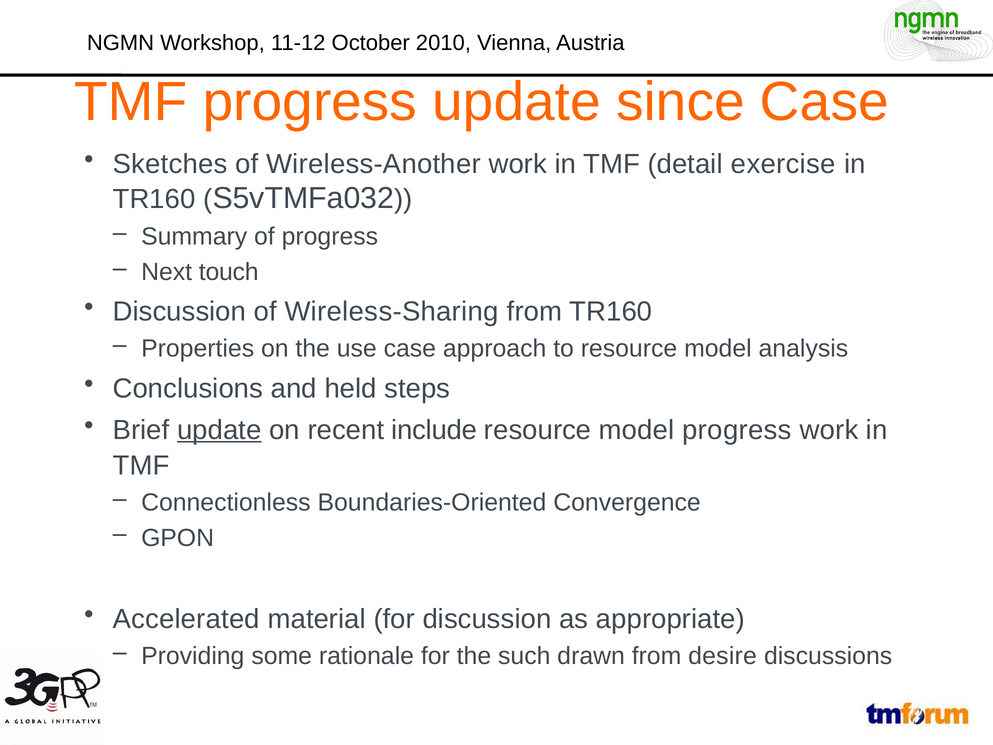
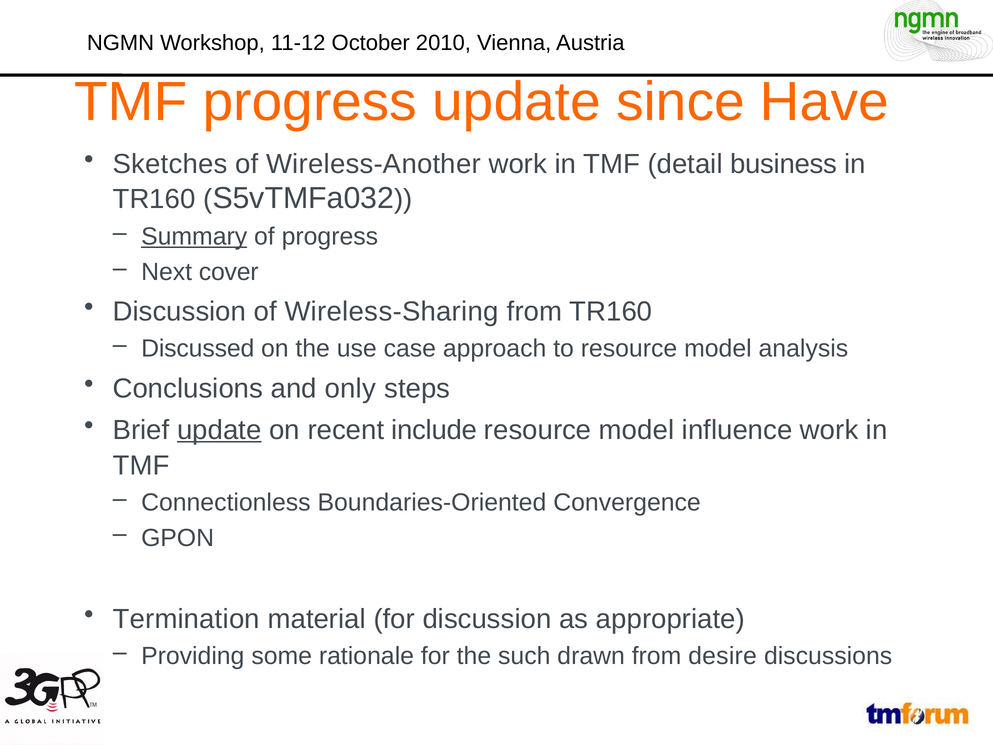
since Case: Case -> Have
exercise: exercise -> business
Summary underline: none -> present
touch: touch -> cover
Properties: Properties -> Discussed
held: held -> only
model progress: progress -> influence
Accelerated: Accelerated -> Termination
